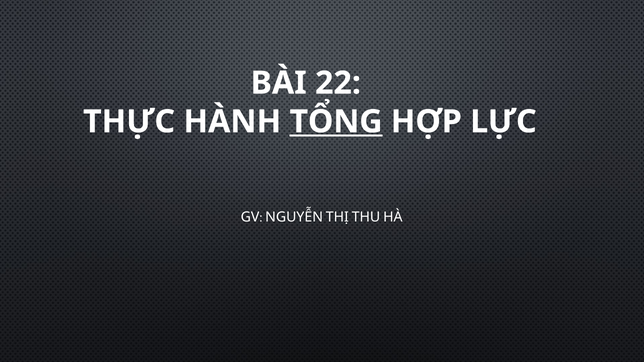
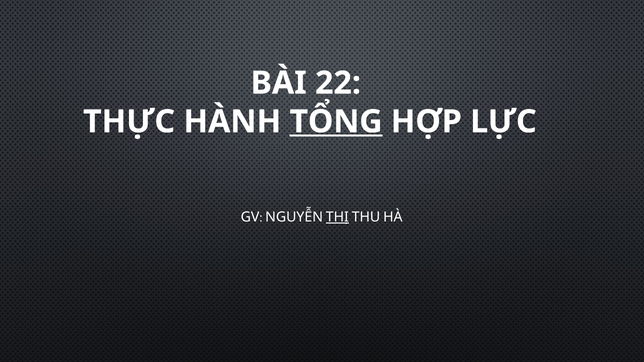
THỊ underline: none -> present
